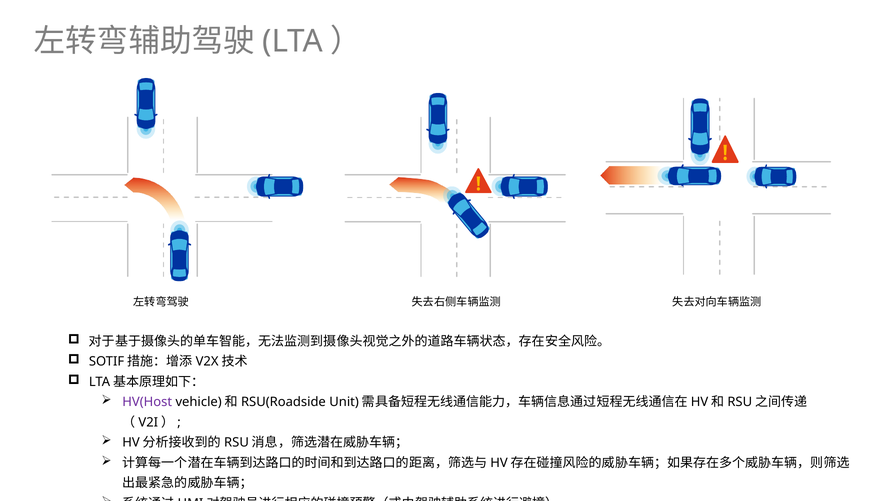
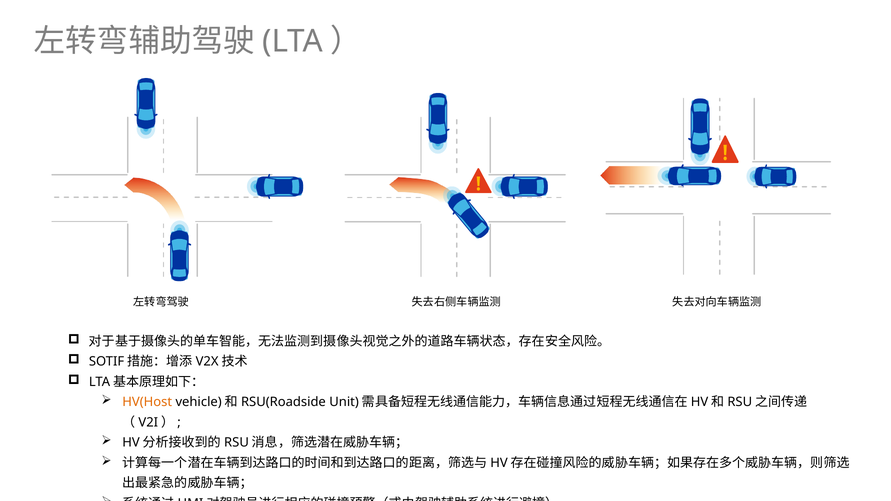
HV(Host colour: purple -> orange
